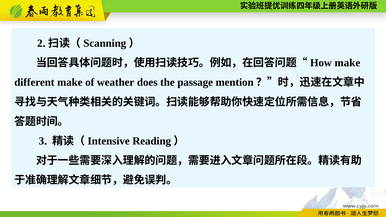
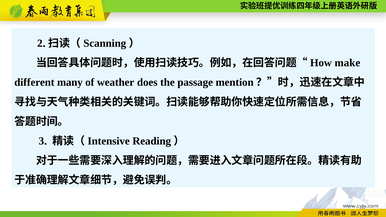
different make: make -> many
